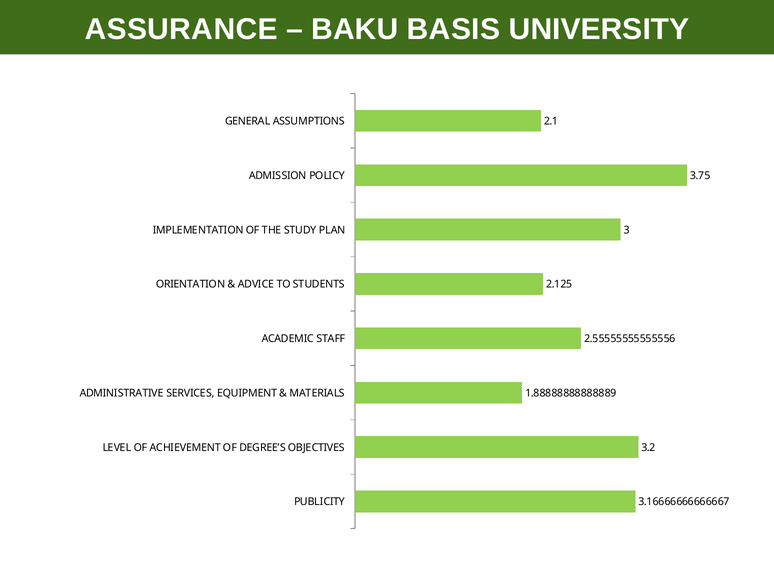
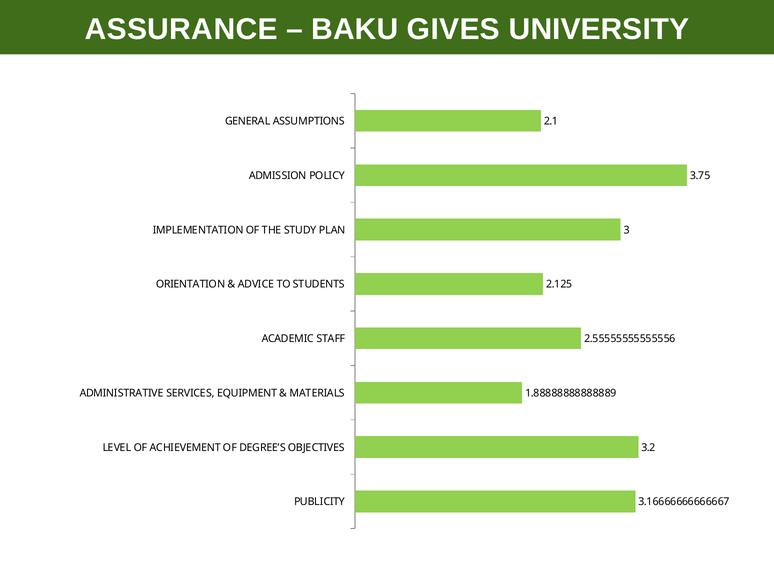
BASIS: BASIS -> GIVES
